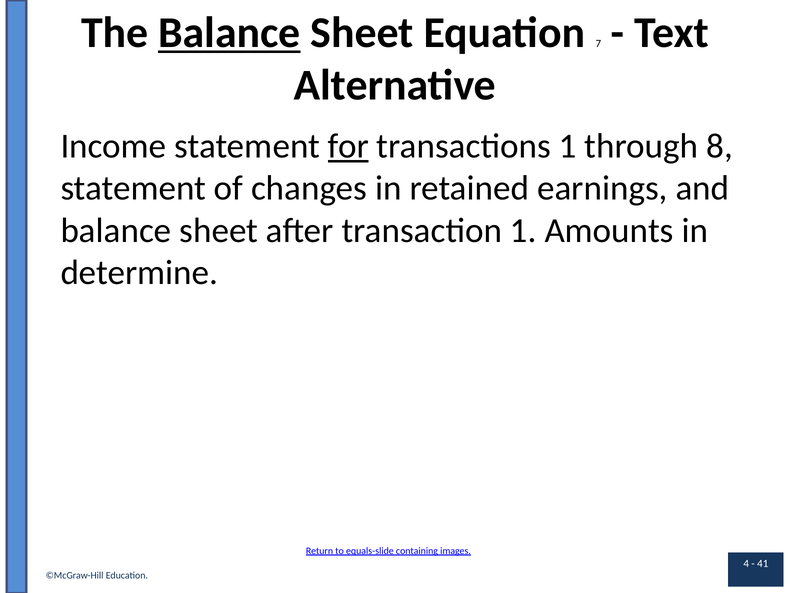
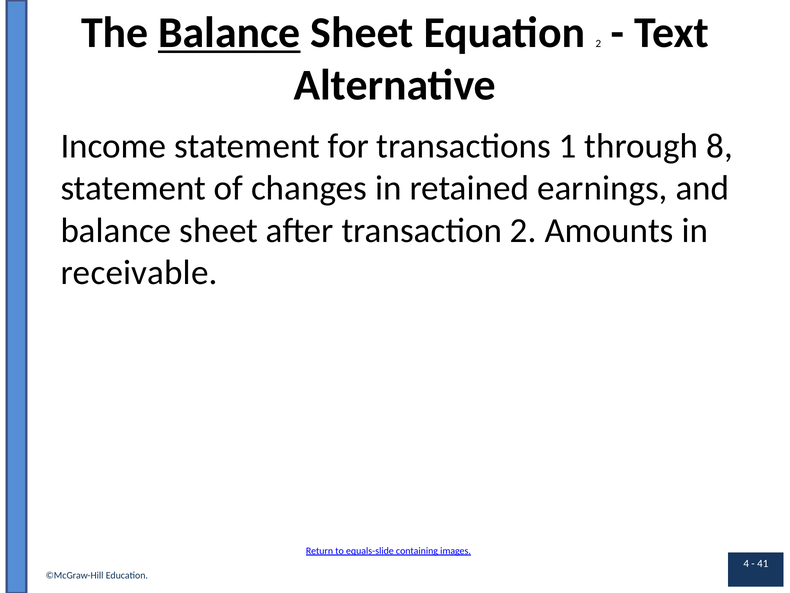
Equation 7: 7 -> 2
for underline: present -> none
transaction 1: 1 -> 2
determine: determine -> receivable
